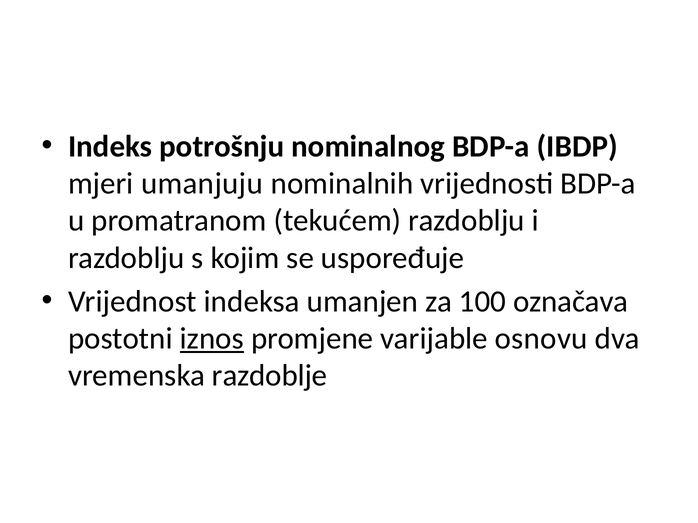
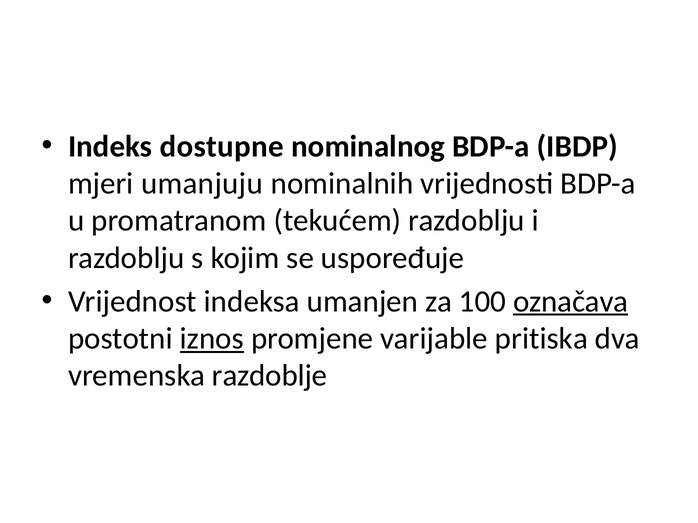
potrošnju: potrošnju -> dostupne
označava underline: none -> present
osnovu: osnovu -> pritiska
